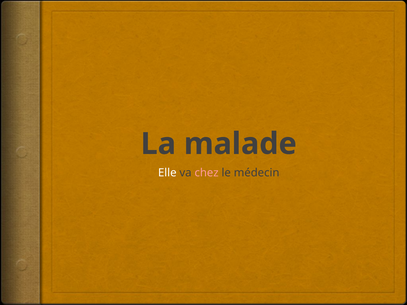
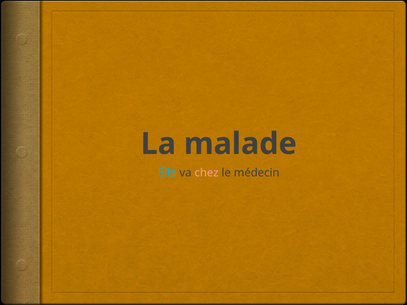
Elle colour: white -> light blue
